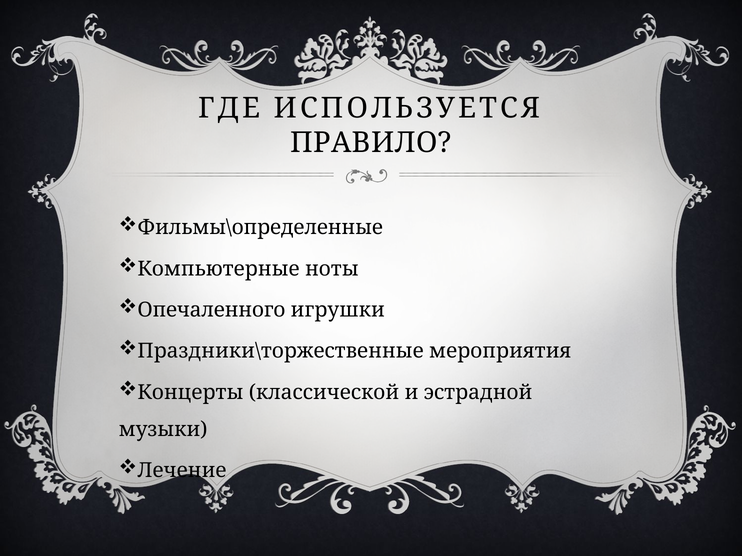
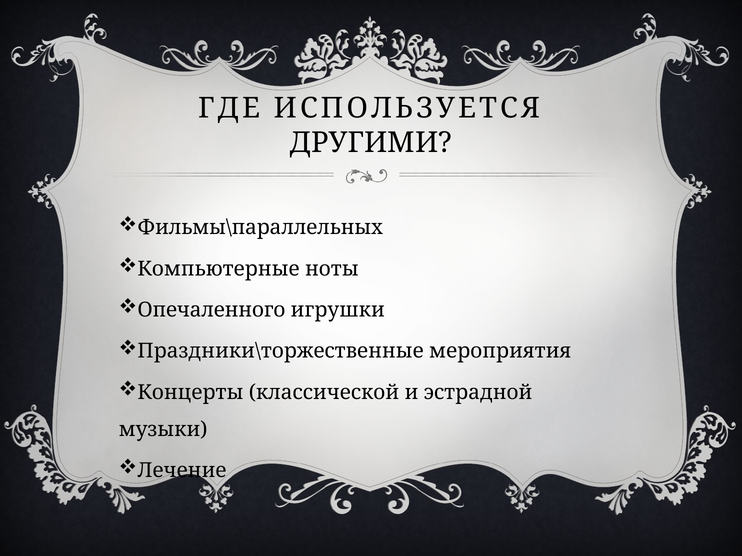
ПРАВИЛО: ПРАВИЛО -> ДРУГИМИ
Фильмы\определенные: Фильмы\определенные -> Фильмы\параллельных
